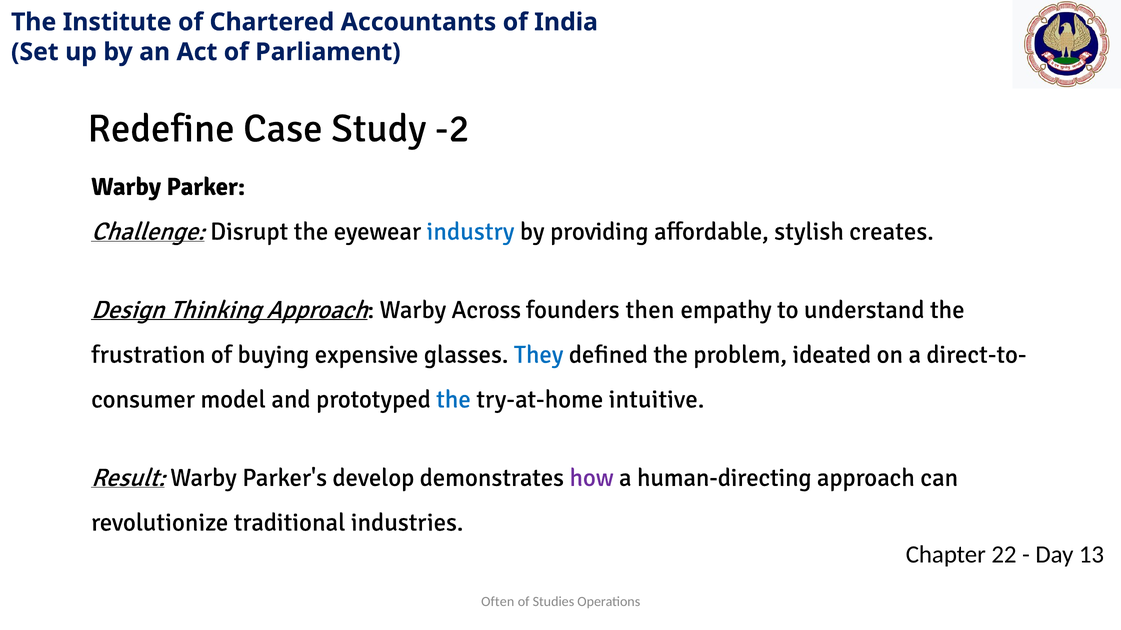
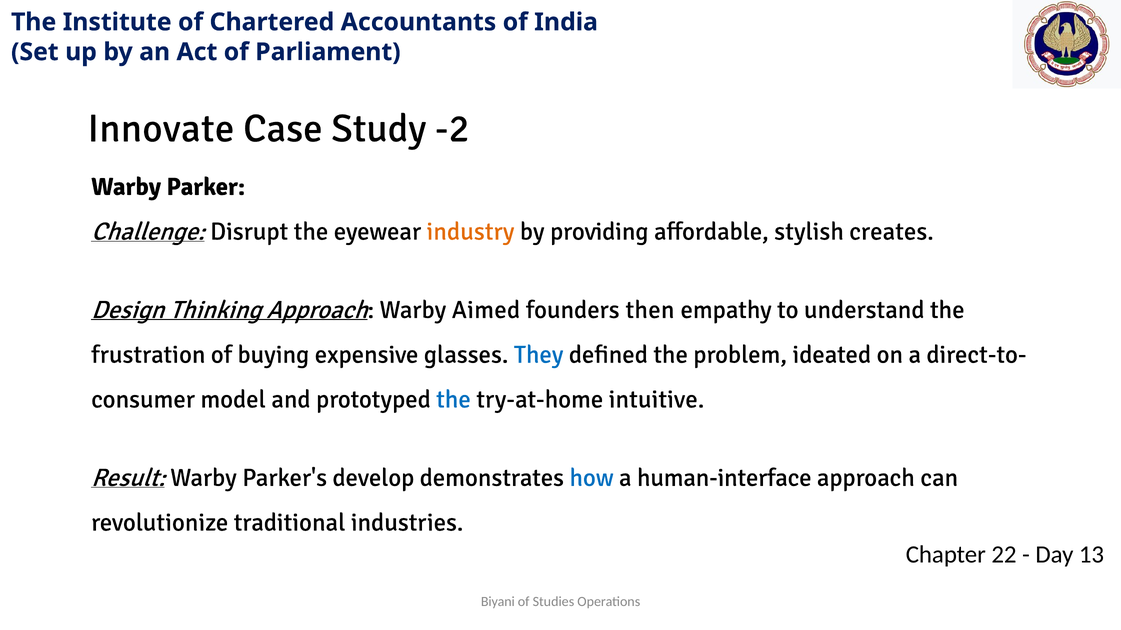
Redefine: Redefine -> Innovate
industry colour: blue -> orange
Across: Across -> Aimed
how colour: purple -> blue
human-directing: human-directing -> human-interface
Often: Often -> Biyani
